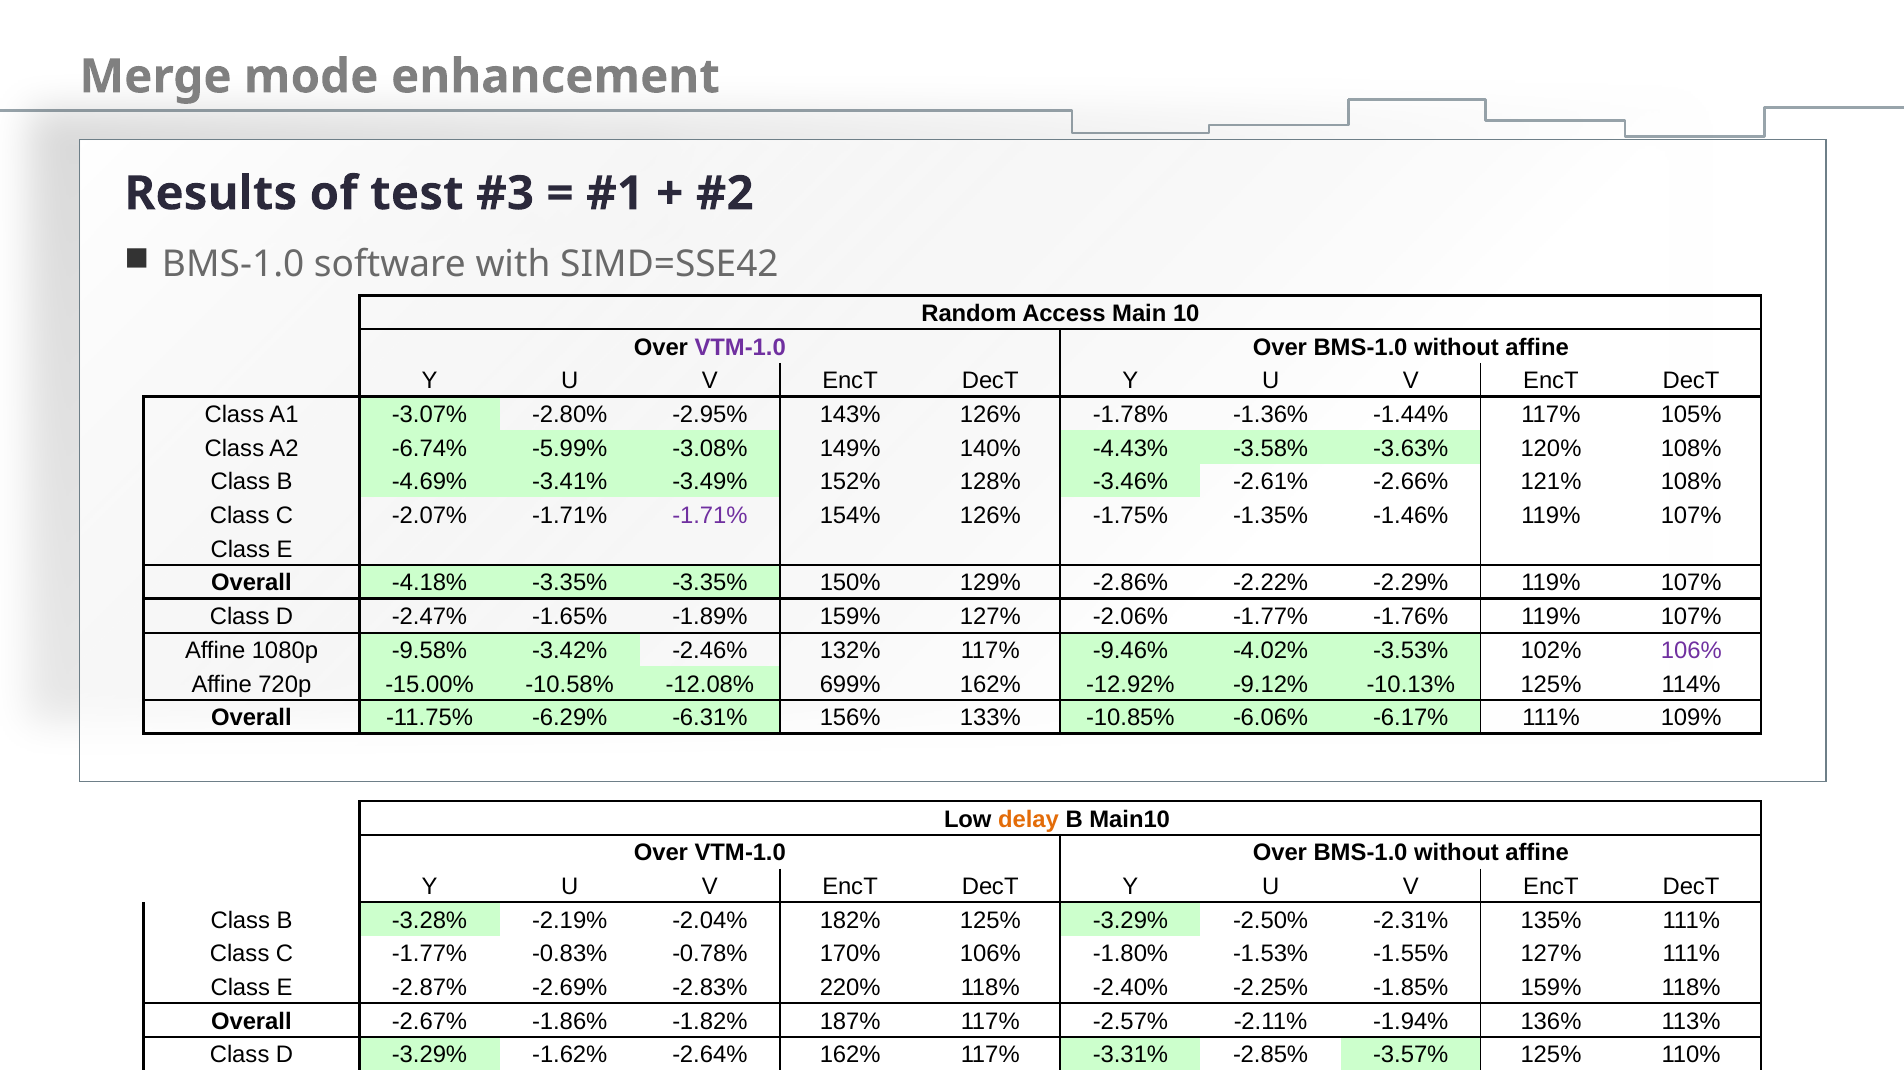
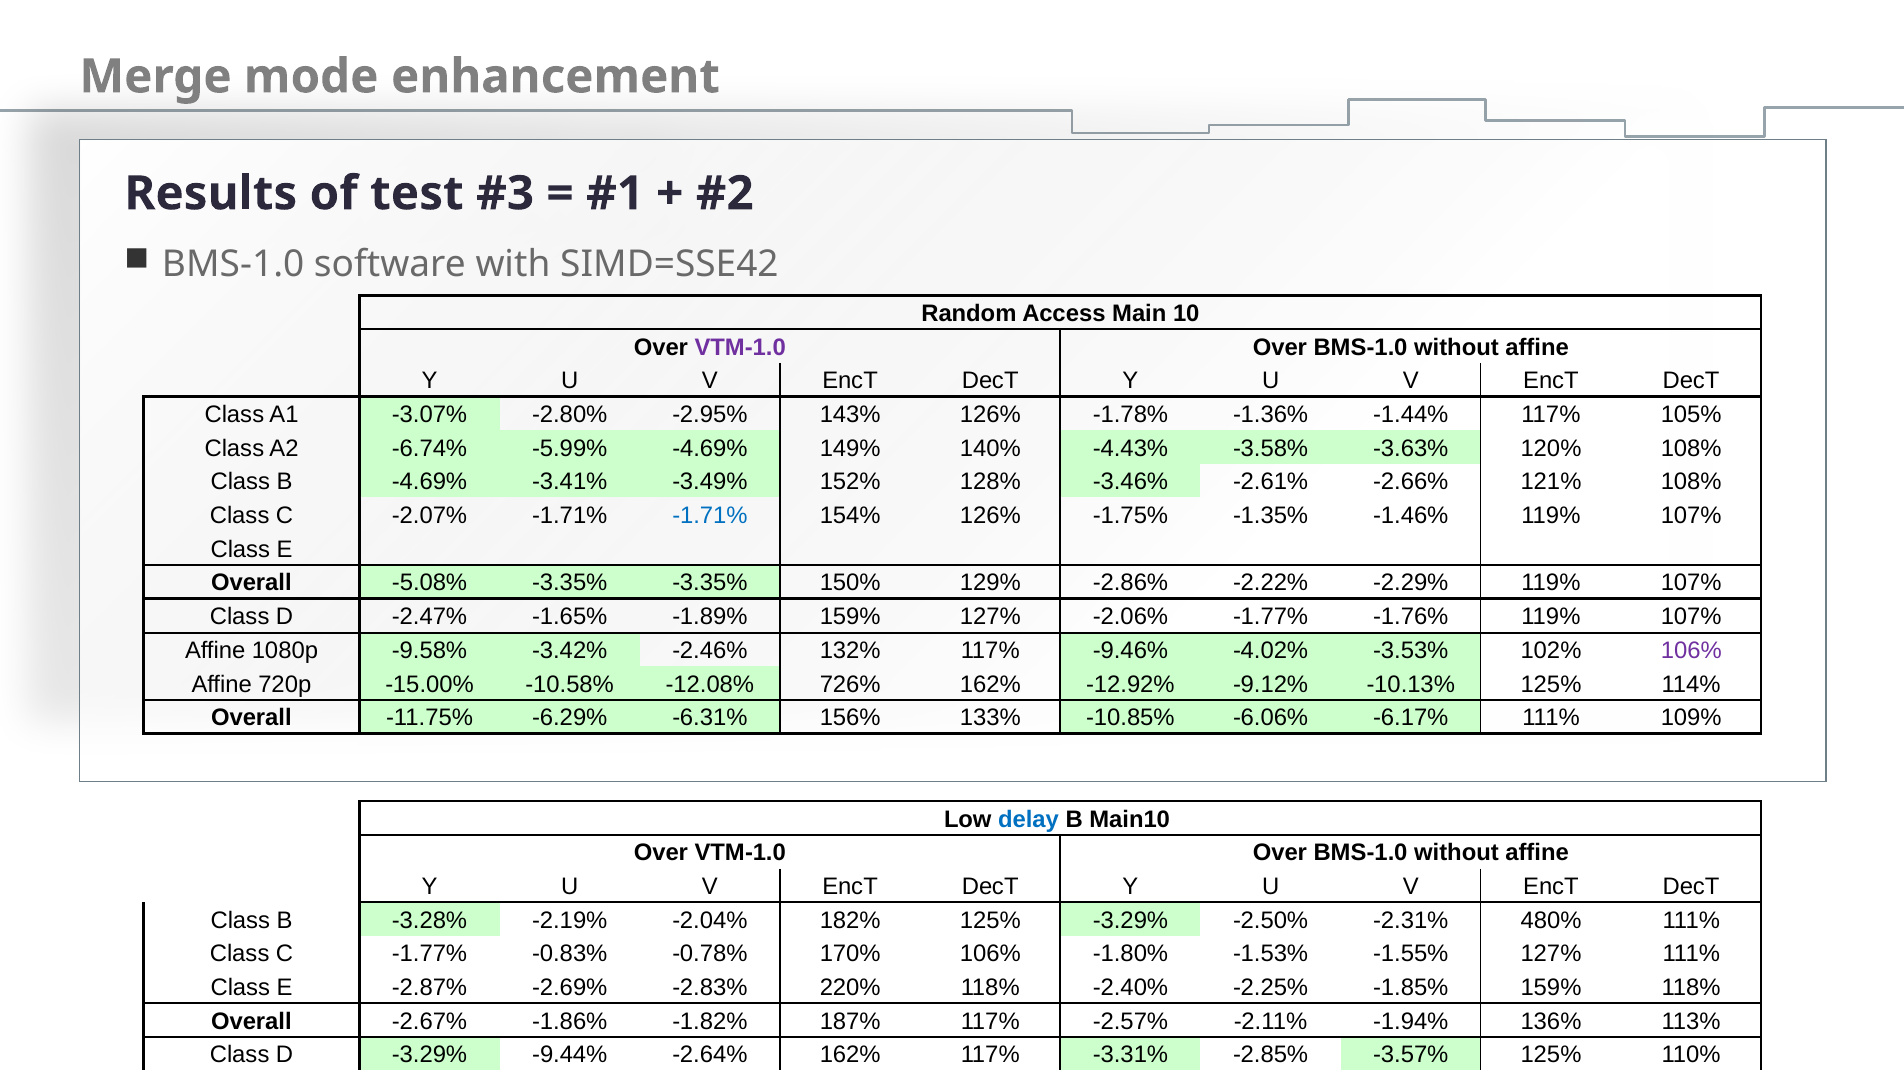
-5.99% -3.08%: -3.08% -> -4.69%
-1.71% at (710, 516) colour: purple -> blue
-4.18%: -4.18% -> -5.08%
699%: 699% -> 726%
delay colour: orange -> blue
135%: 135% -> 480%
-1.62%: -1.62% -> -9.44%
